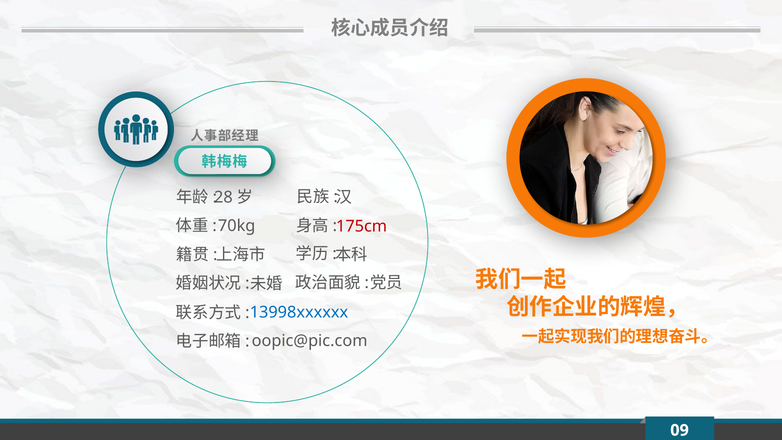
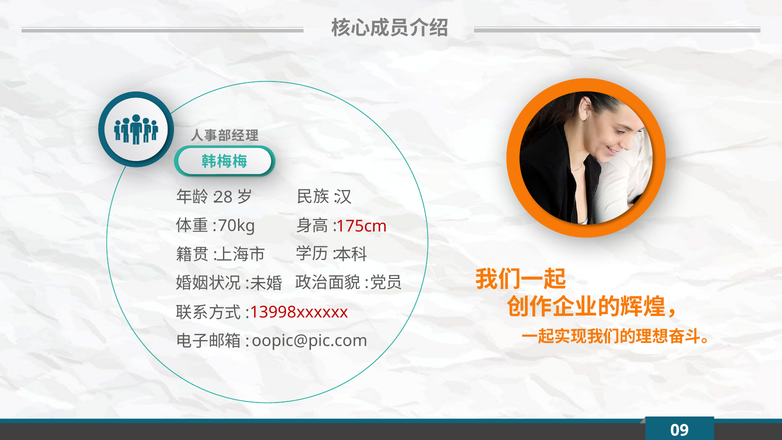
13998xxxxxx colour: blue -> red
